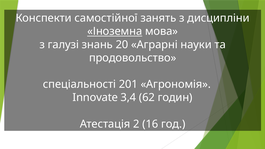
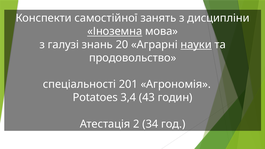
науки underline: none -> present
Innovate: Innovate -> Potatoes
62: 62 -> 43
16: 16 -> 34
